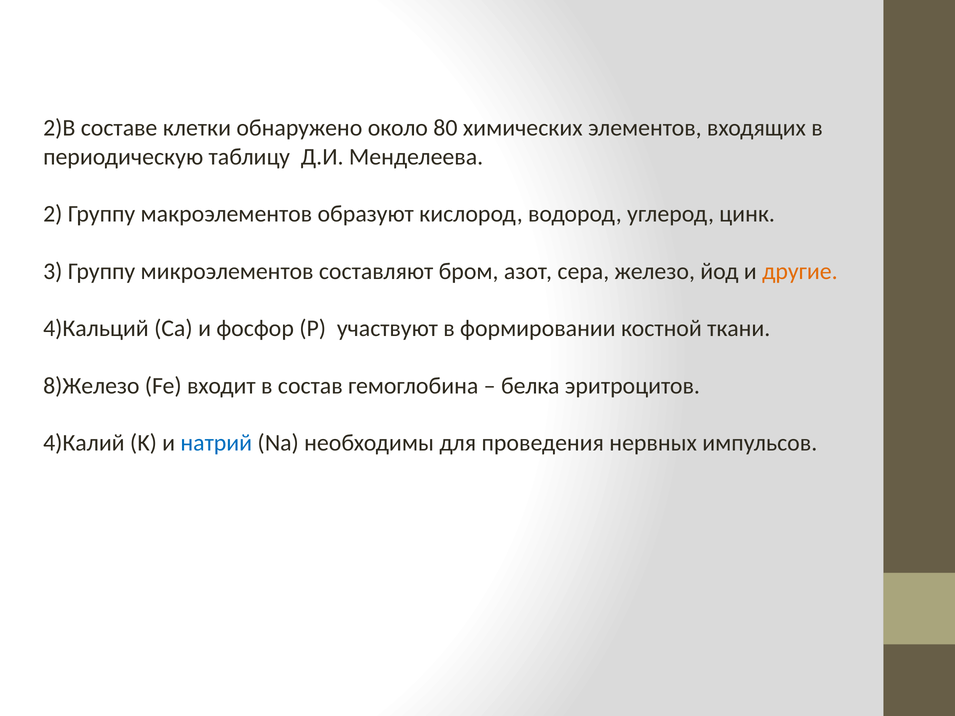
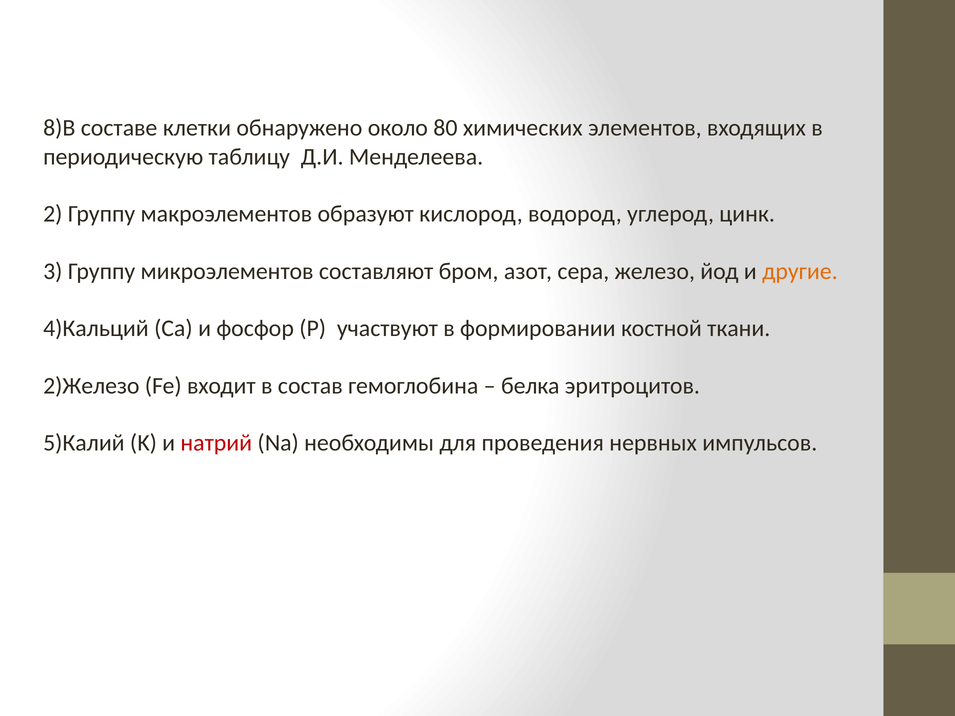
2)В: 2)В -> 8)В
8)Железо: 8)Железо -> 2)Железо
4)Калий: 4)Калий -> 5)Калий
натрий colour: blue -> red
